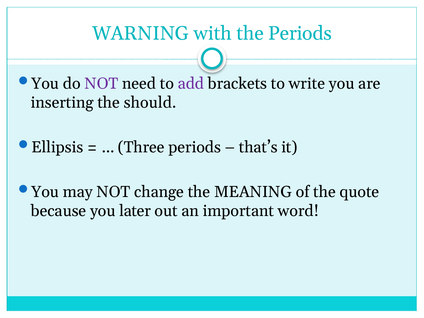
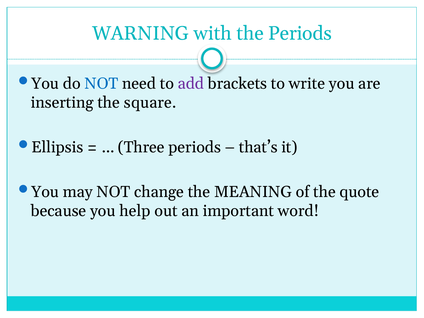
NOT at (101, 84) colour: purple -> blue
should: should -> square
later: later -> help
